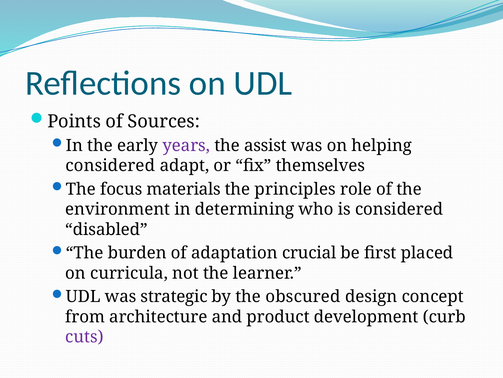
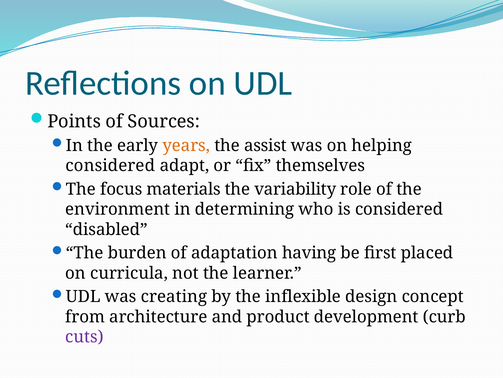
years colour: purple -> orange
principles: principles -> variability
crucial: crucial -> having
strategic: strategic -> creating
obscured: obscured -> inflexible
